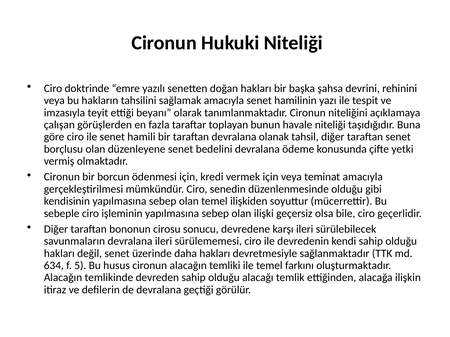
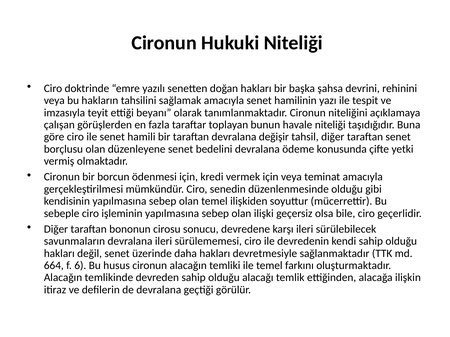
olanak: olanak -> değişir
634: 634 -> 664
5: 5 -> 6
